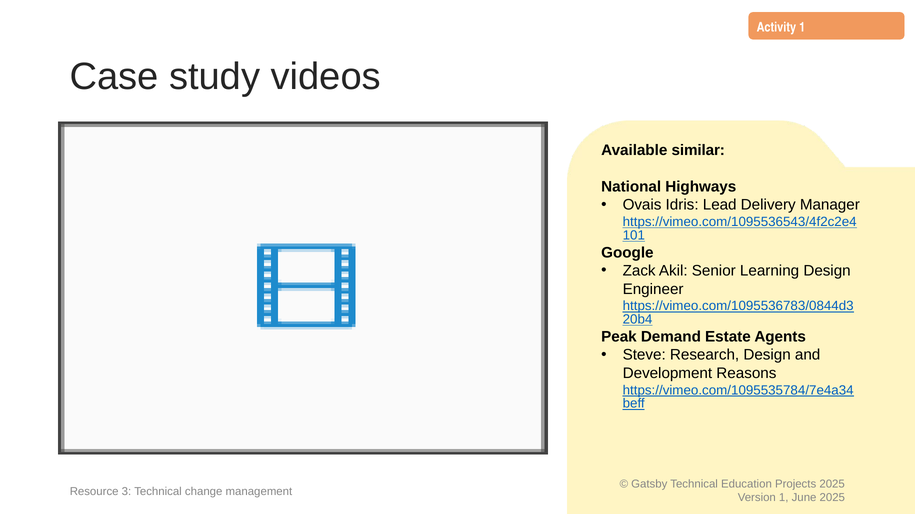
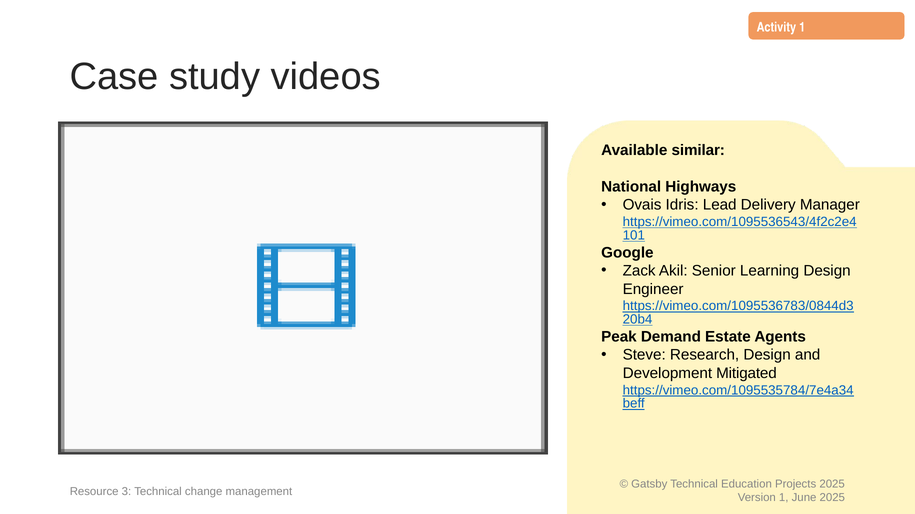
Reasons: Reasons -> Mitigated
